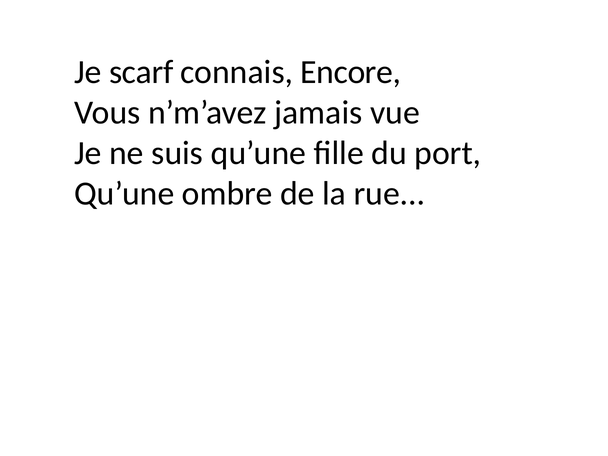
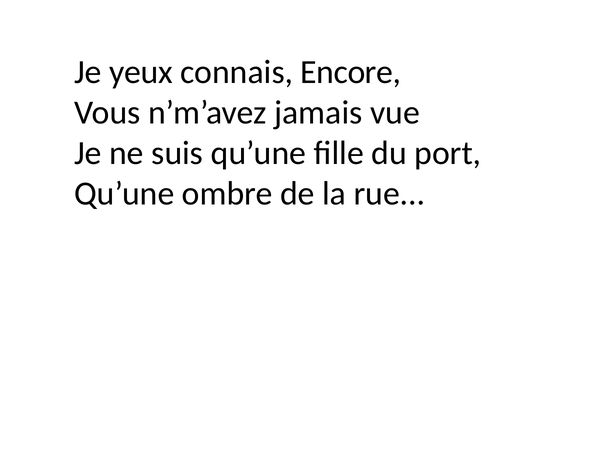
scarf: scarf -> yeux
